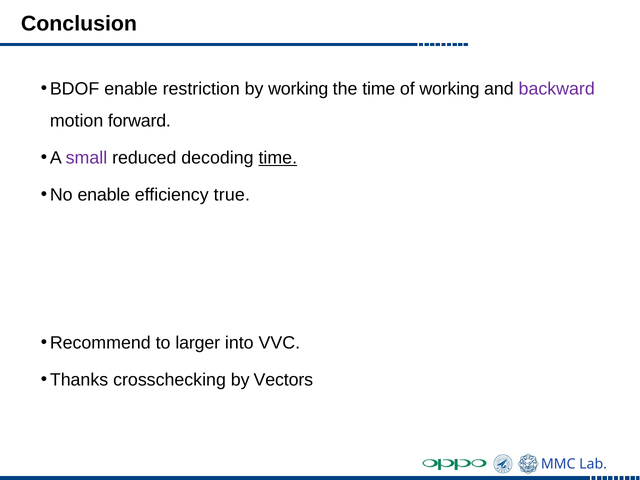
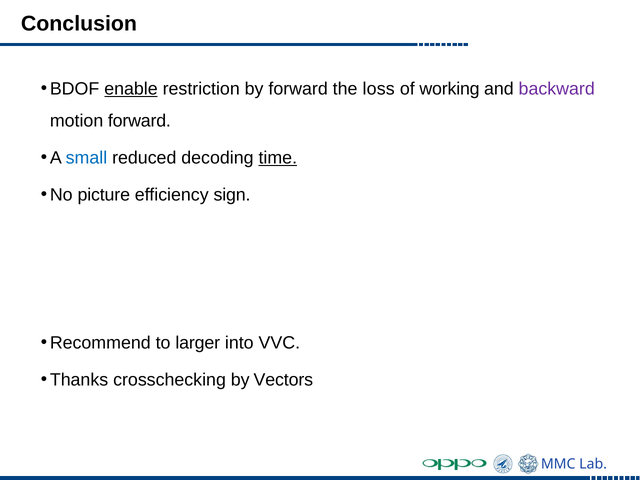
enable at (131, 89) underline: none -> present
by working: working -> forward
the time: time -> loss
small colour: purple -> blue
No enable: enable -> picture
true: true -> sign
